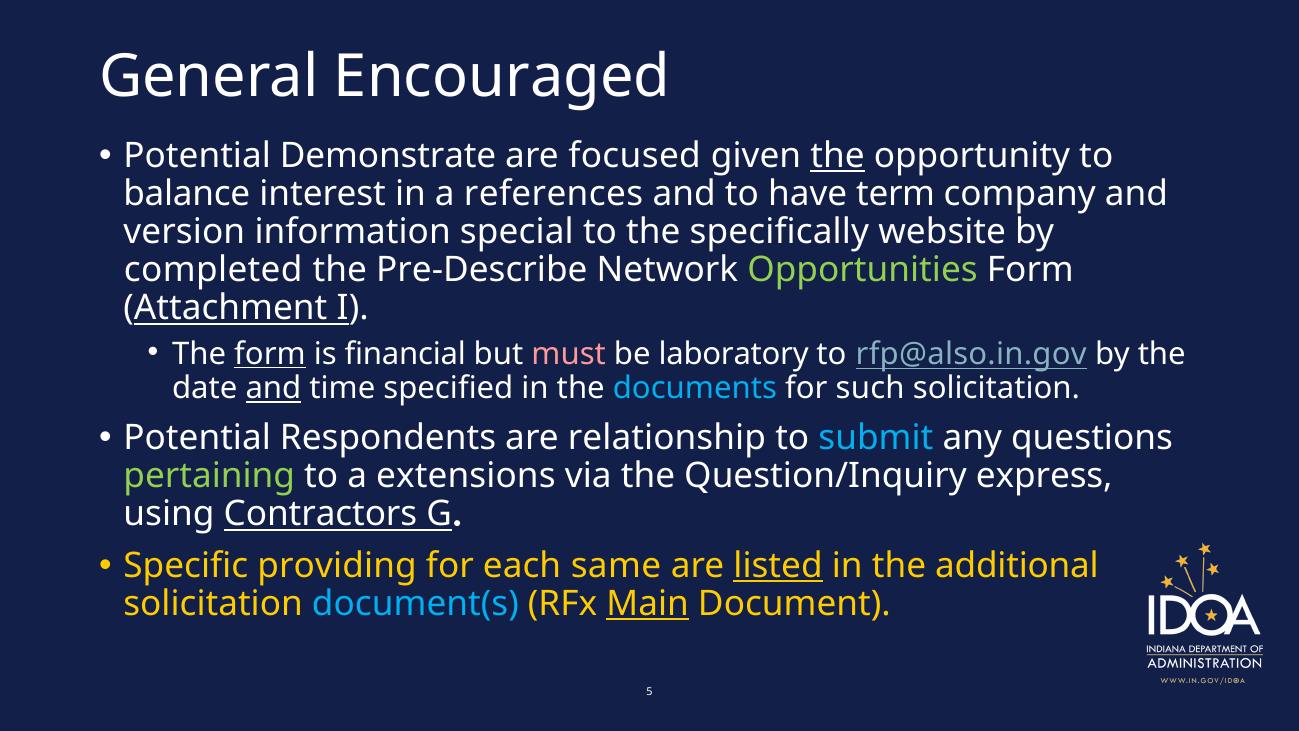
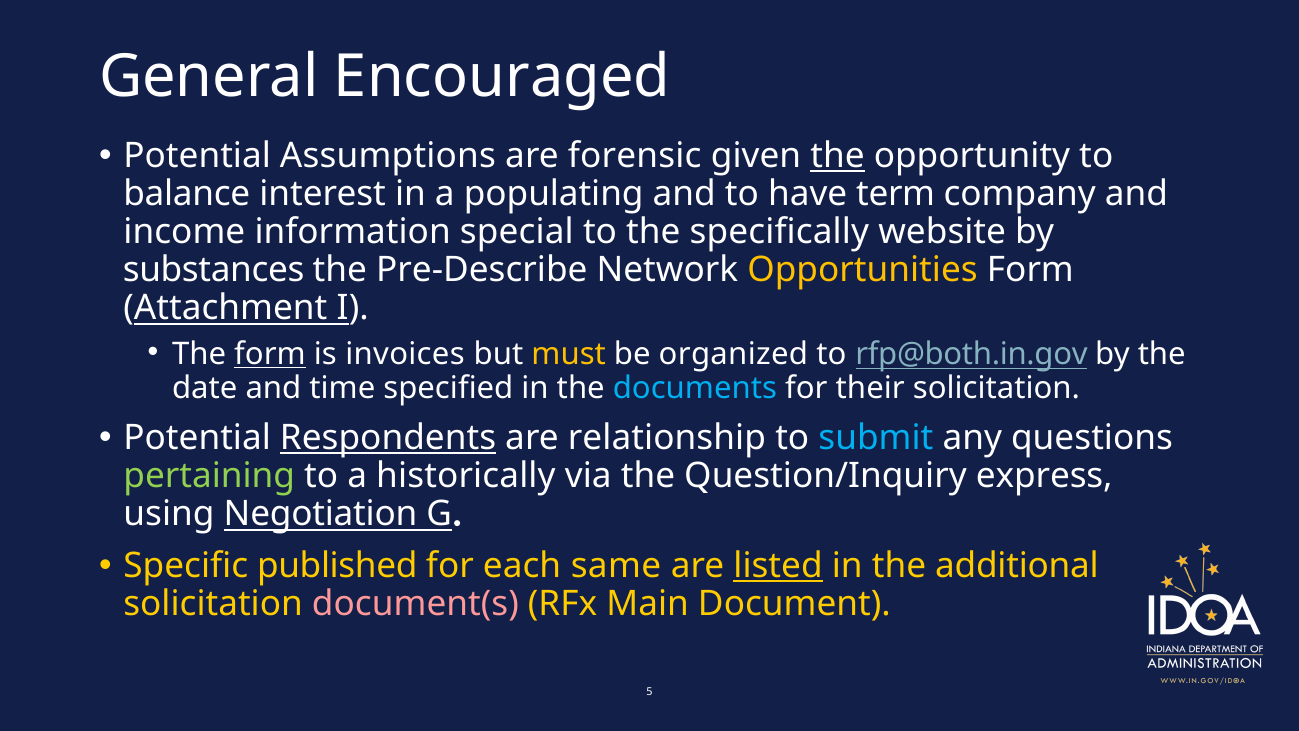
Demonstrate: Demonstrate -> Assumptions
focused: focused -> forensic
references: references -> populating
version: version -> income
completed: completed -> substances
Opportunities colour: light green -> yellow
financial: financial -> invoices
must colour: pink -> yellow
laboratory: laboratory -> organized
rfp@also.in.gov: rfp@also.in.gov -> rfp@both.in.gov
and at (273, 389) underline: present -> none
such: such -> their
Respondents underline: none -> present
extensions: extensions -> historically
Contractors: Contractors -> Negotiation
providing: providing -> published
document(s colour: light blue -> pink
Main underline: present -> none
